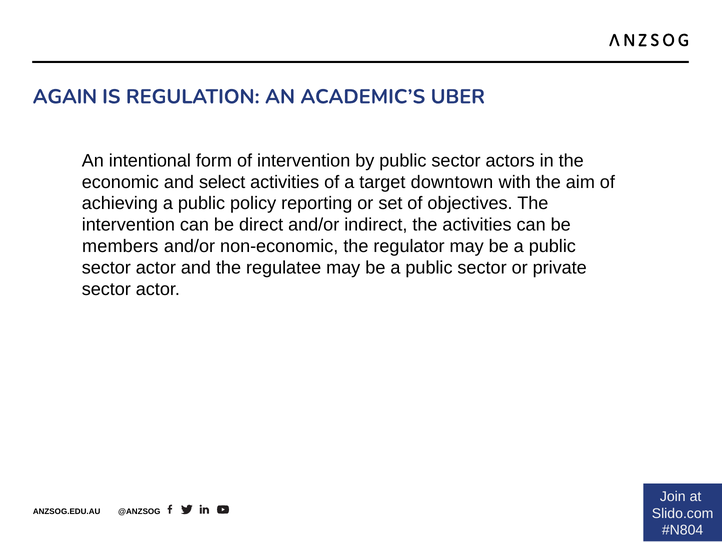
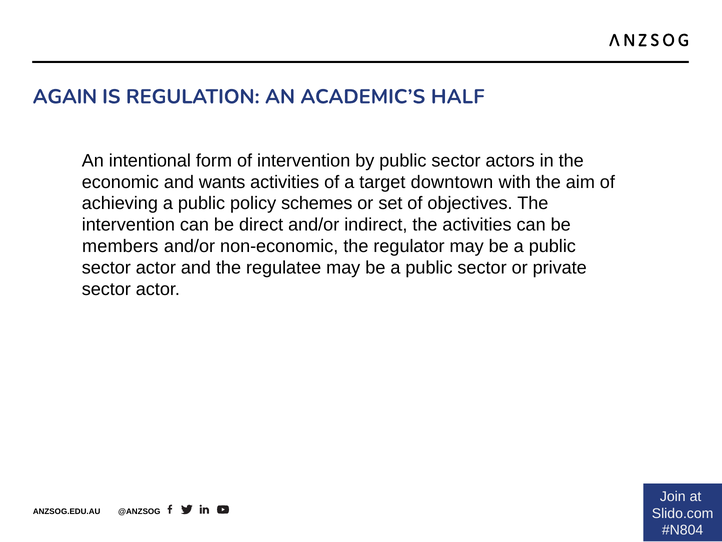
UBER: UBER -> HALF
select: select -> wants
reporting: reporting -> schemes
